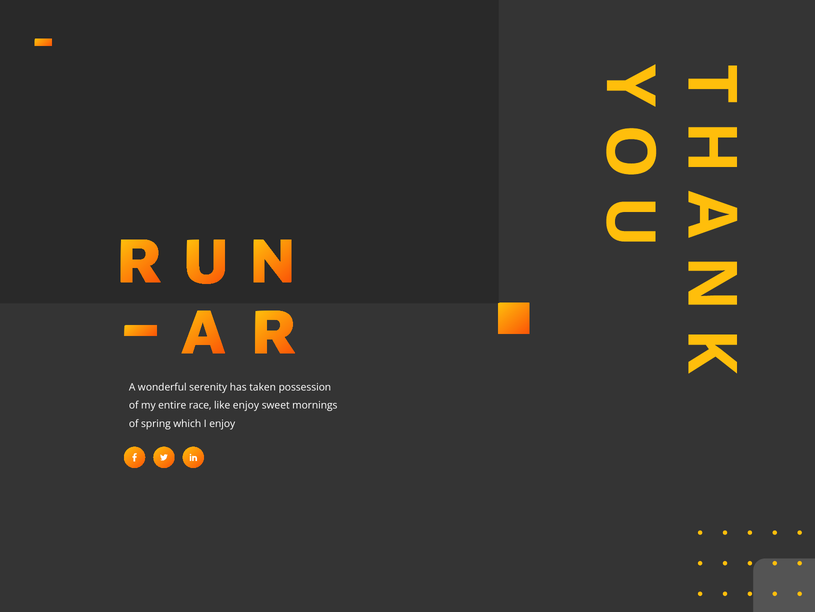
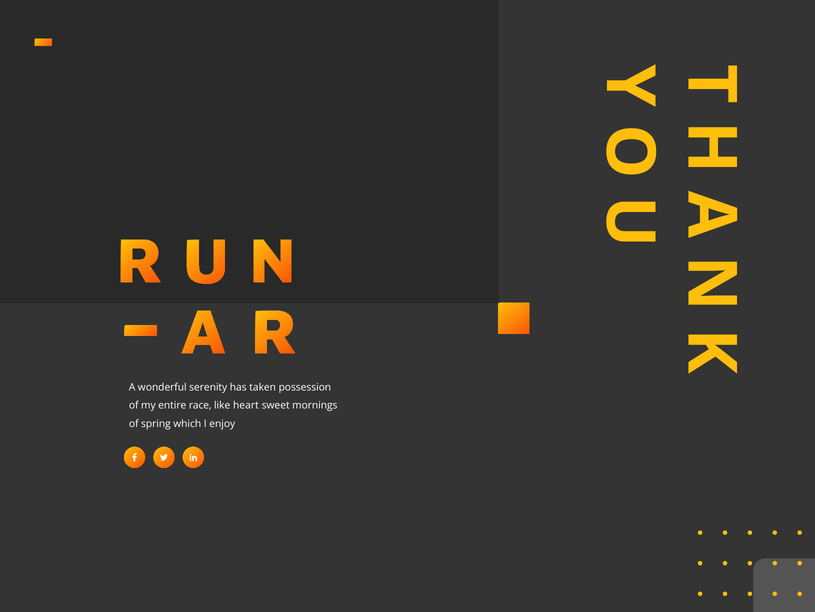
like enjoy: enjoy -> heart
